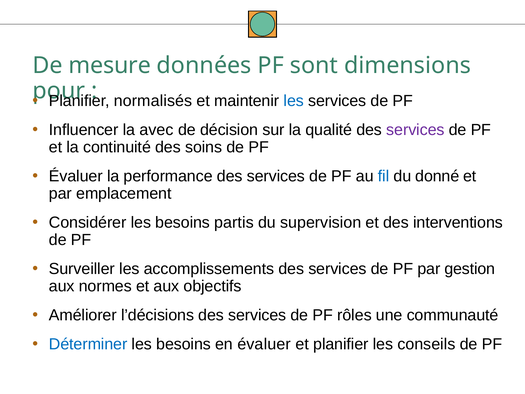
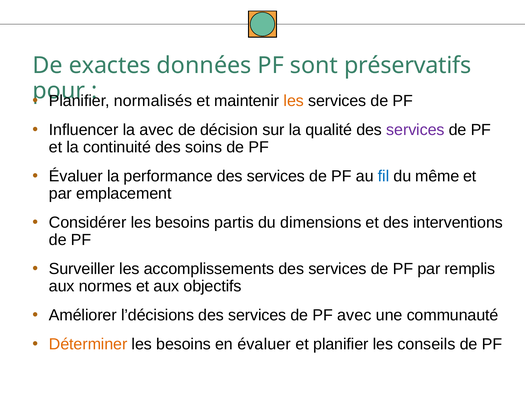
mesure: mesure -> exactes
dimensions: dimensions -> préservatifs
les at (294, 101) colour: blue -> orange
donné: donné -> même
supervision: supervision -> dimensions
gestion: gestion -> remplis
PF rôles: rôles -> avec
Déterminer colour: blue -> orange
